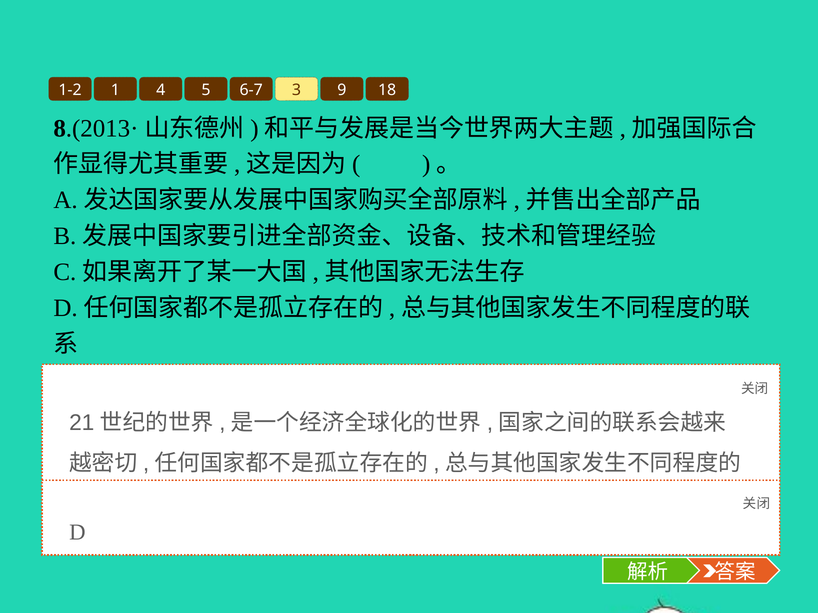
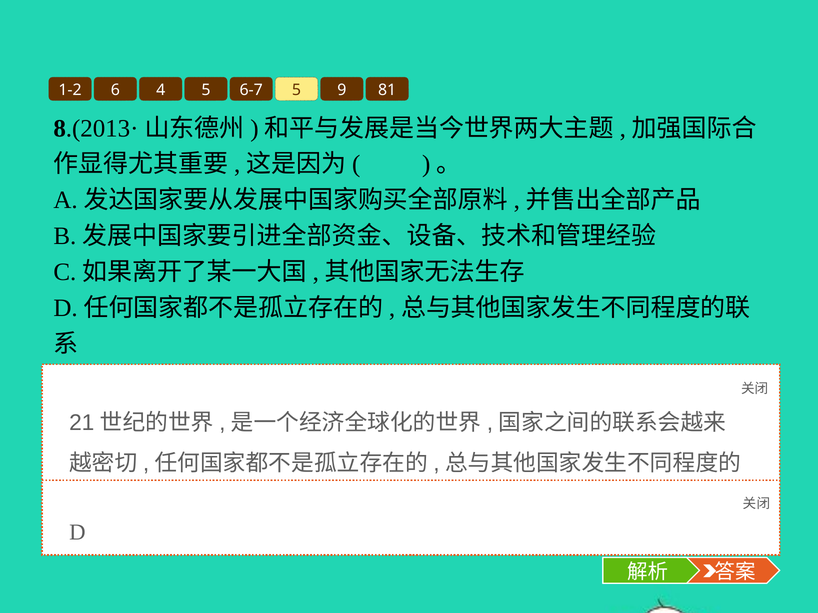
1: 1 -> 6
6-7 3: 3 -> 5
18: 18 -> 81
